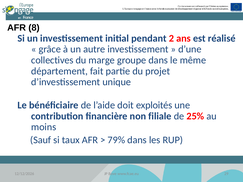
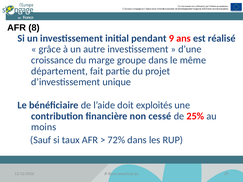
2: 2 -> 9
collectives: collectives -> croissance
filiale: filiale -> cessé
79%: 79% -> 72%
